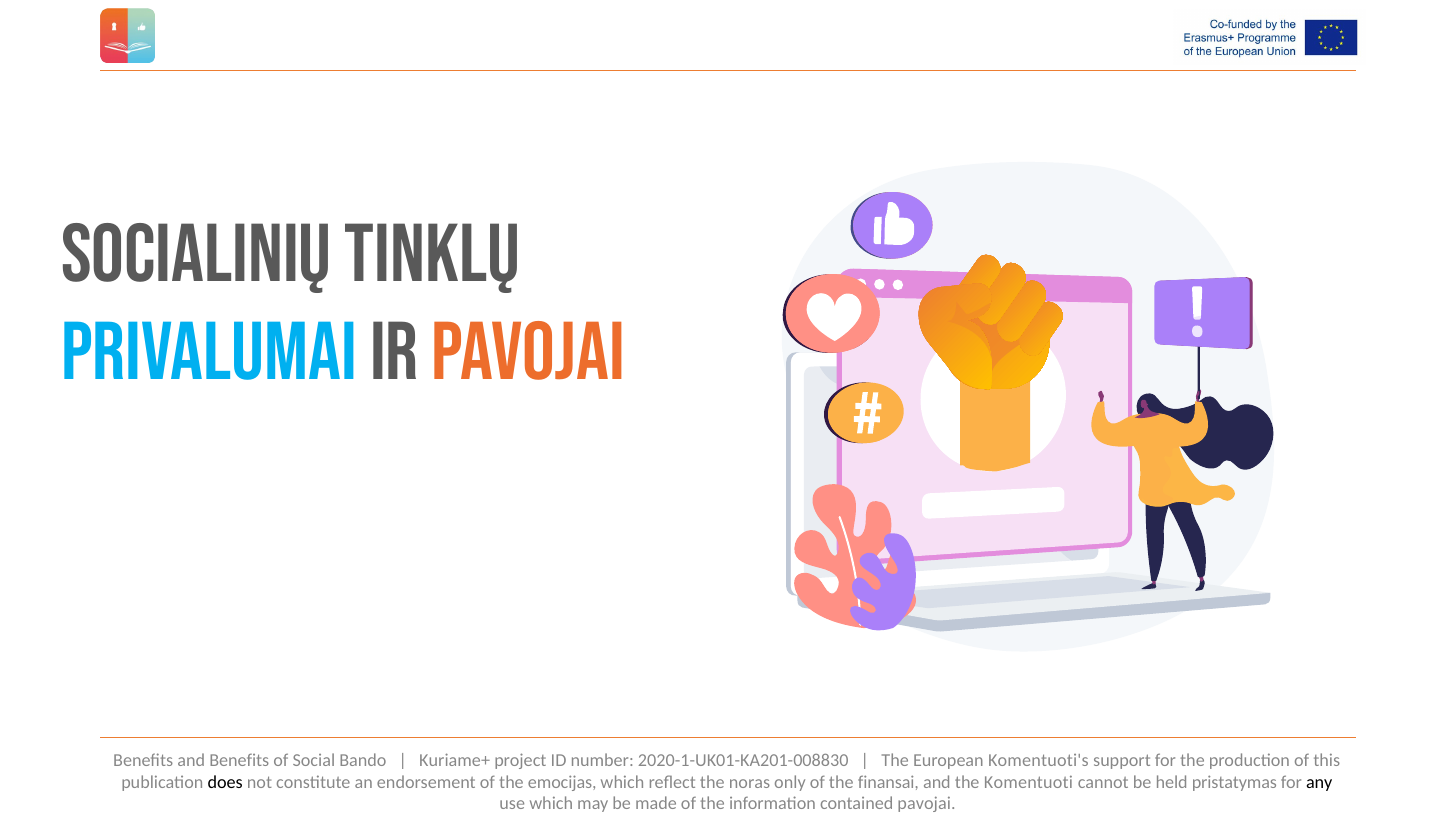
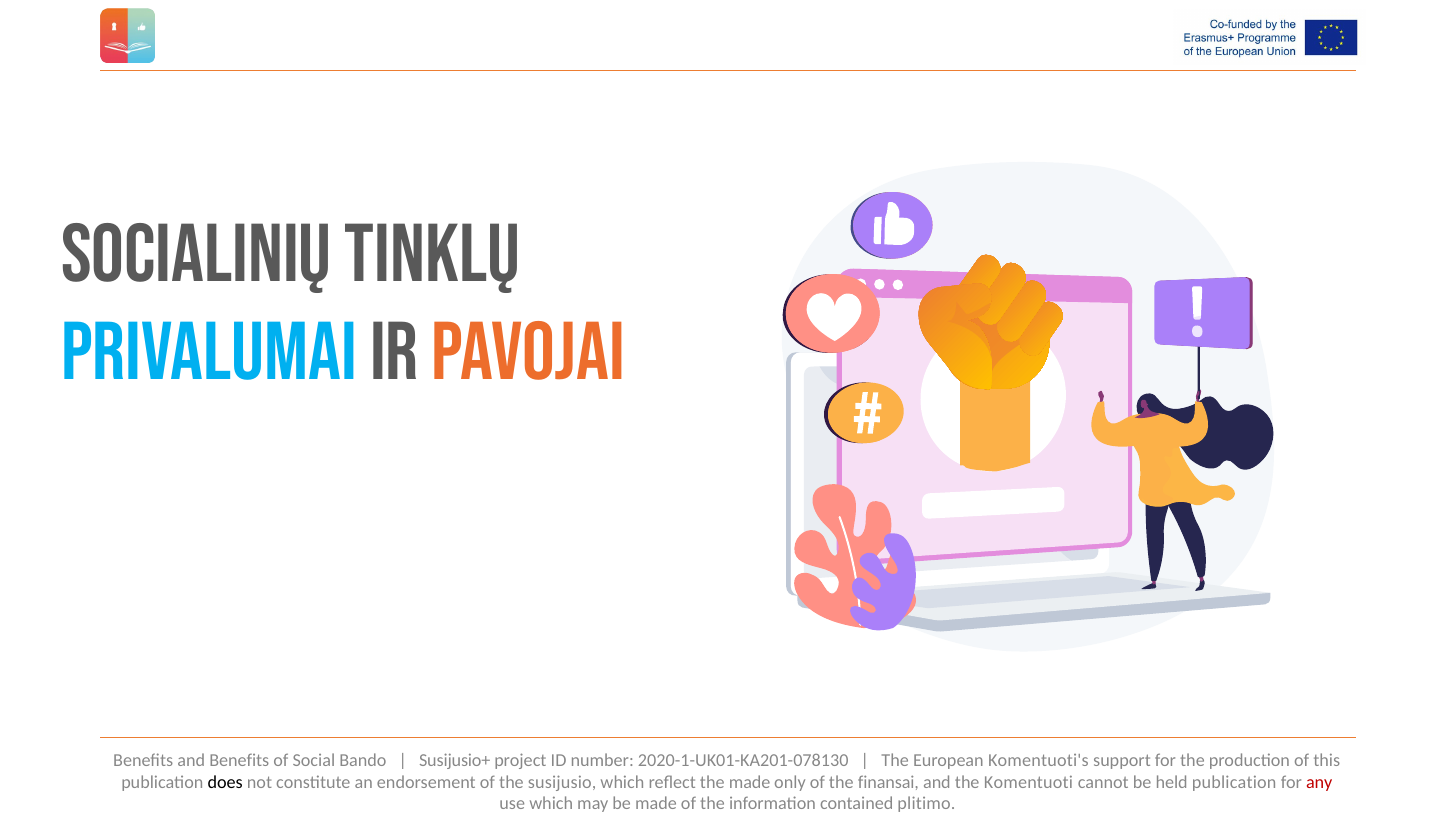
Kuriame+: Kuriame+ -> Susijusio+
2020-1-UK01-KA201-008830: 2020-1-UK01-KA201-008830 -> 2020-1-UK01-KA201-078130
emocijas: emocijas -> susijusio
the noras: noras -> made
held pristatymas: pristatymas -> publication
any colour: black -> red
contained pavojai: pavojai -> plitimo
